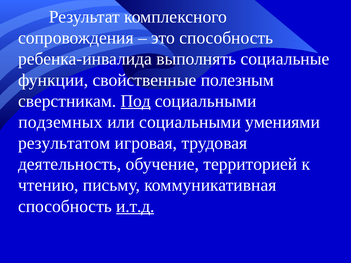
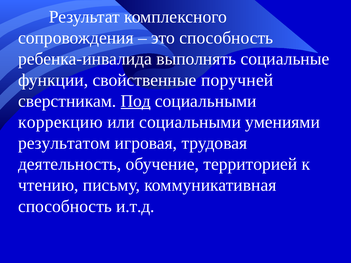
полезным: полезным -> поручней
подземных: подземных -> коррекцию
и.т.д underline: present -> none
